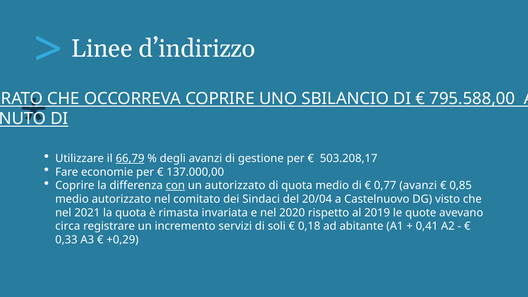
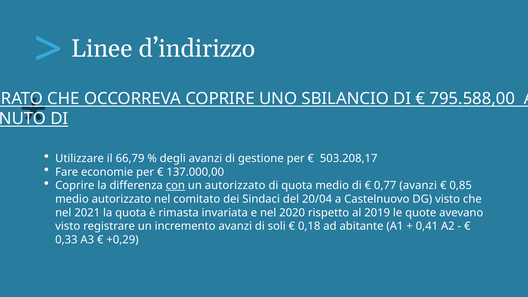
66,79 underline: present -> none
circa at (68, 226): circa -> visto
incremento servizi: servizi -> avanzi
